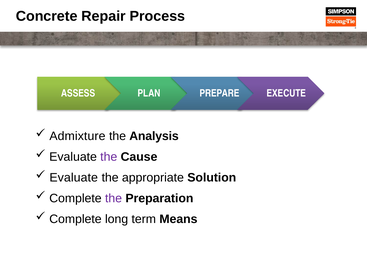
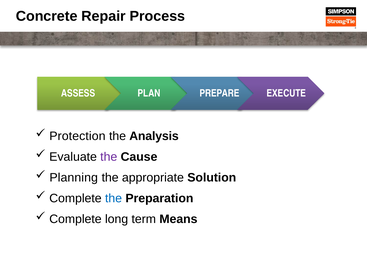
Admixture: Admixture -> Protection
Evaluate at (74, 178): Evaluate -> Planning
the at (114, 199) colour: purple -> blue
